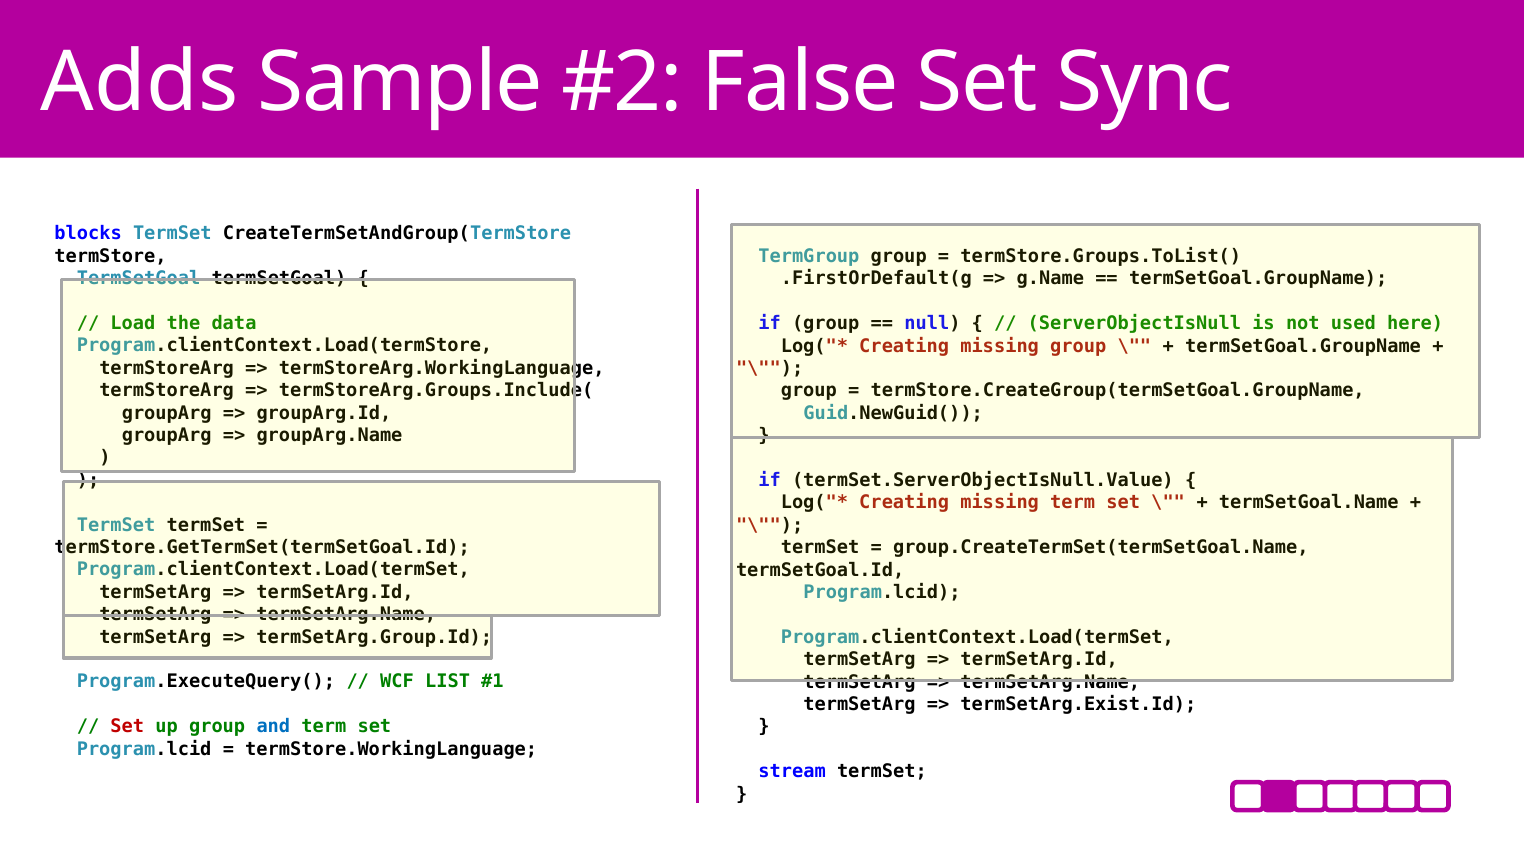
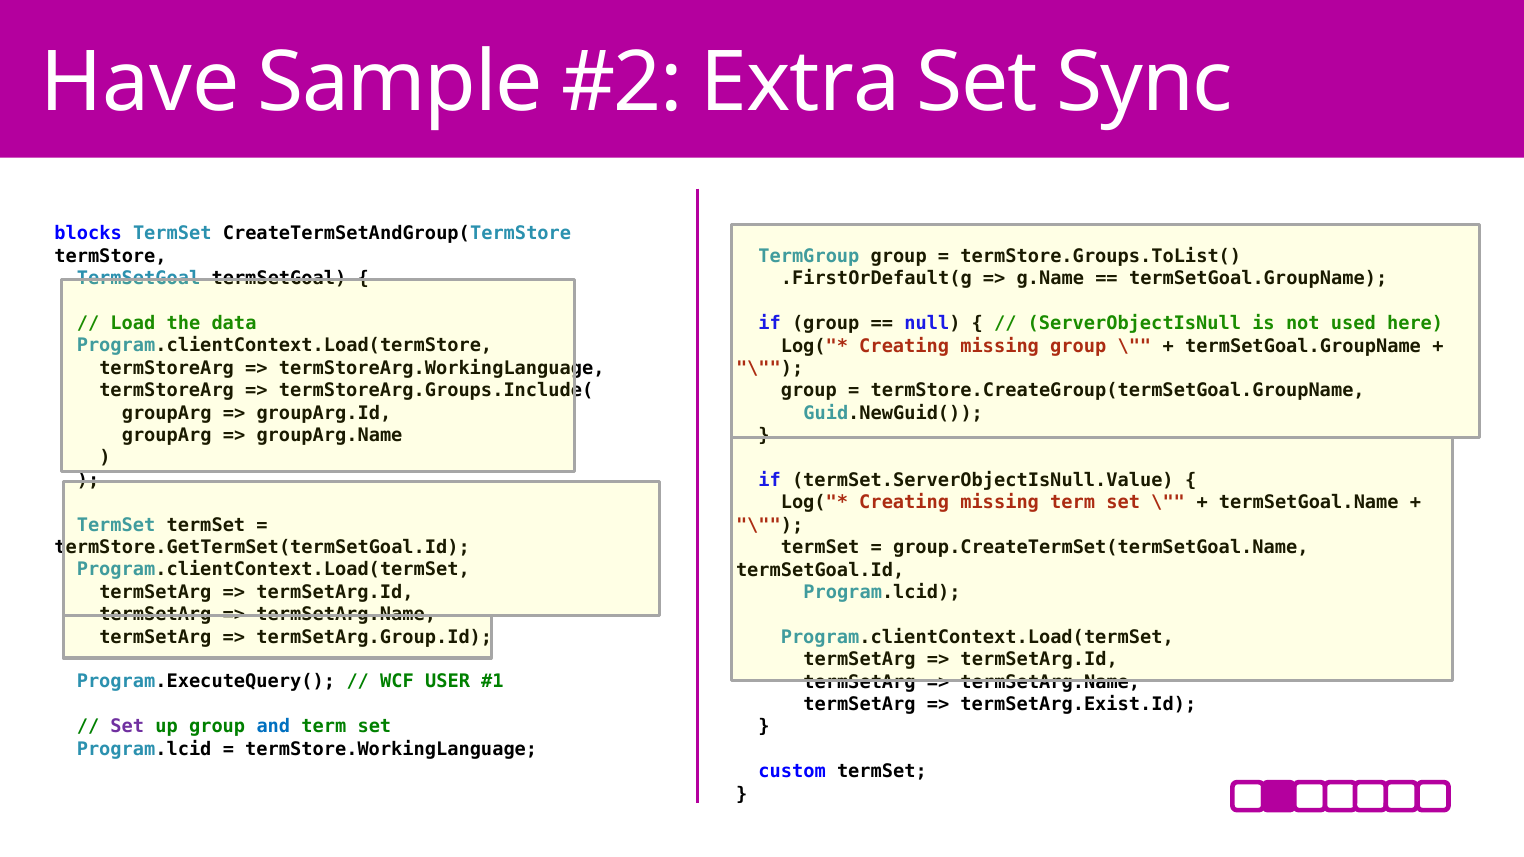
Adds: Adds -> Have
False: False -> Extra
LIST: LIST -> USER
Set at (127, 727) colour: red -> purple
stream: stream -> custom
